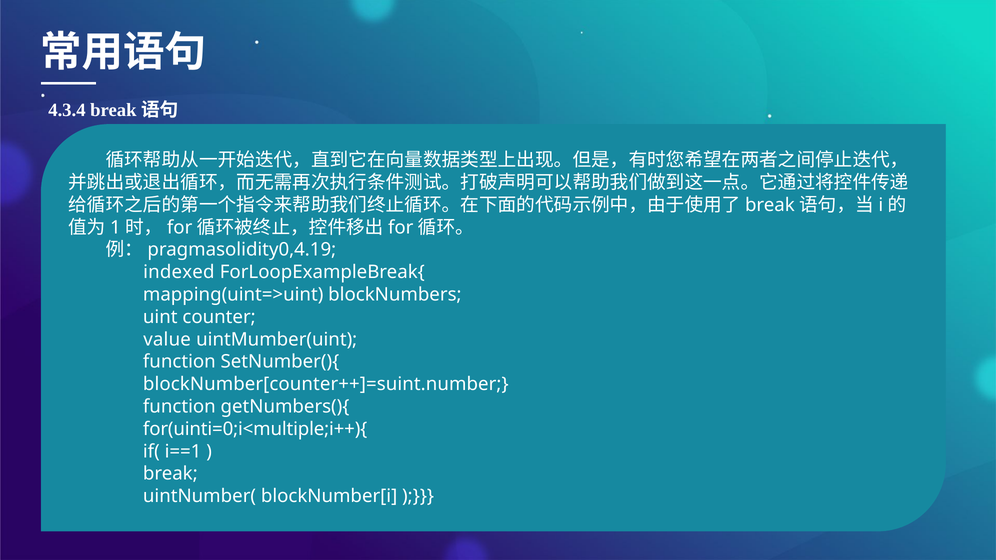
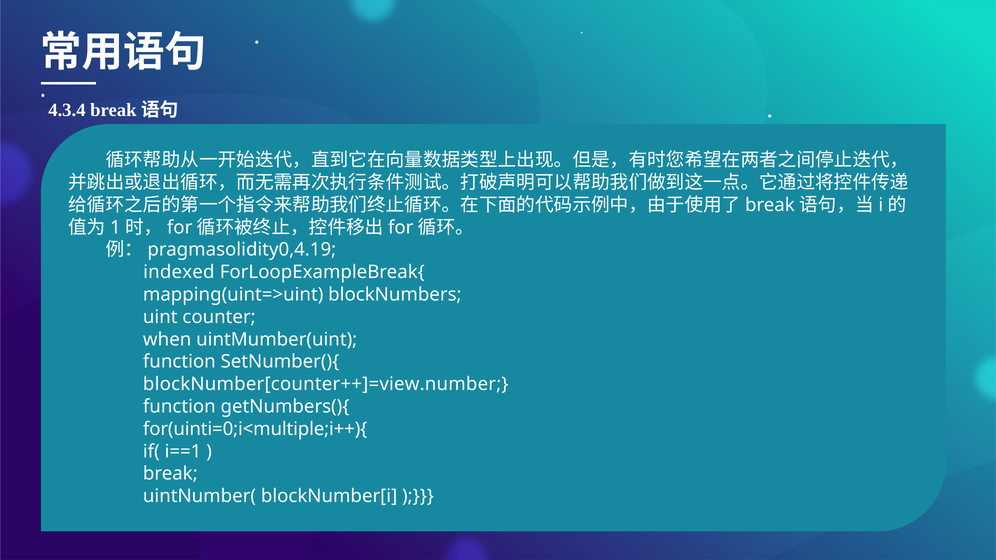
value: value -> when
blockNumber[counter++]=suint.number: blockNumber[counter++]=suint.number -> blockNumber[counter++]=view.number
